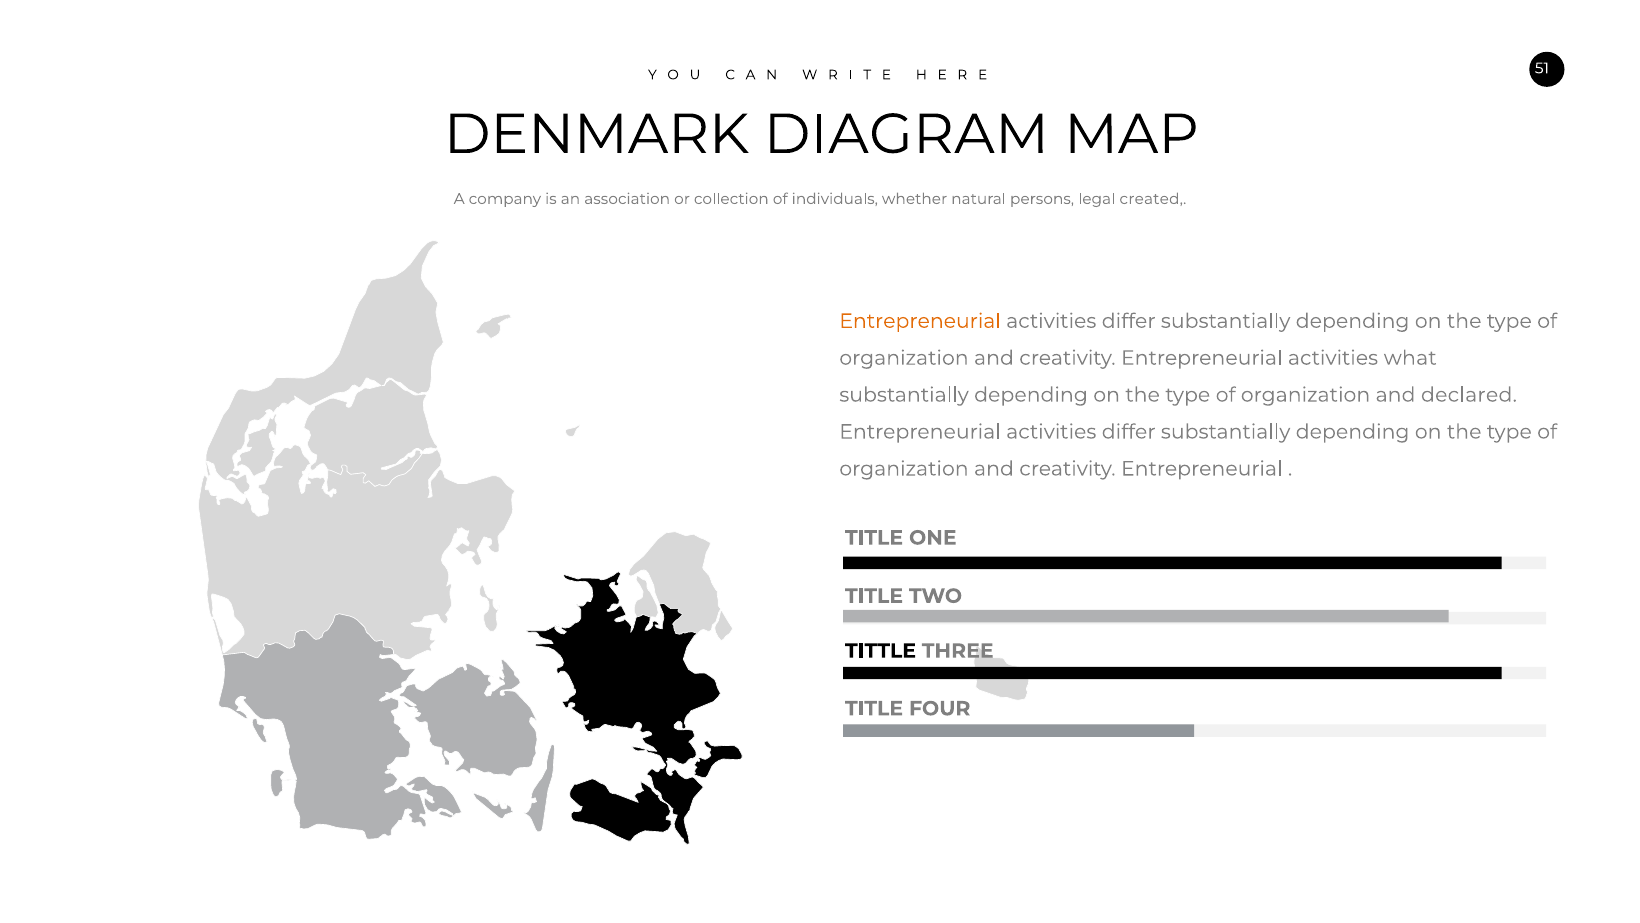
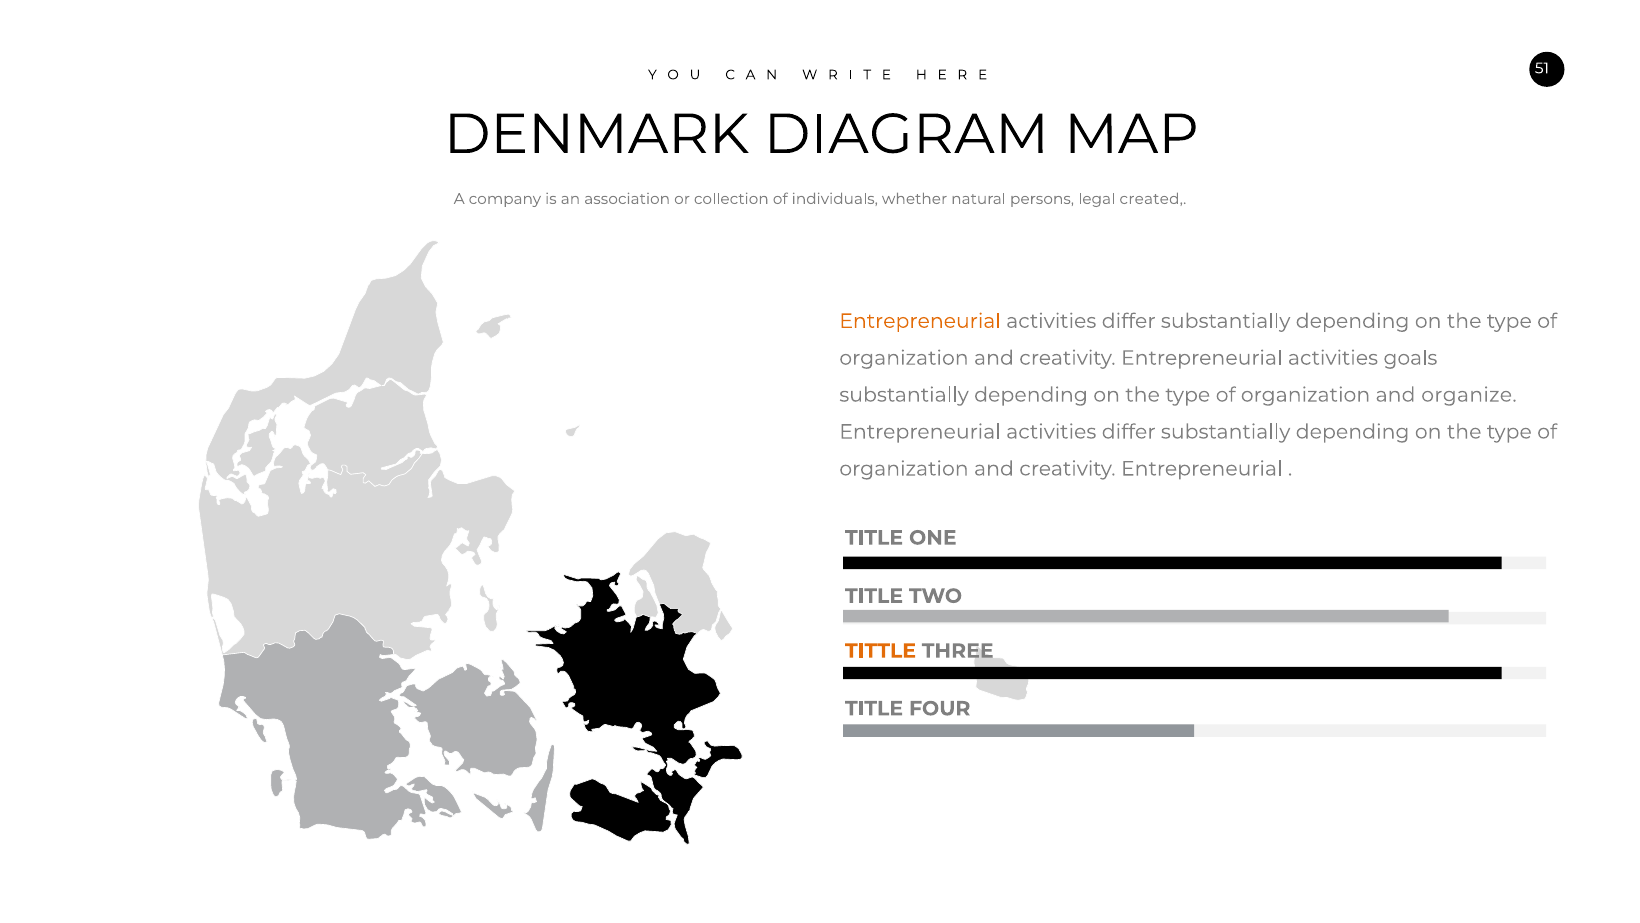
what: what -> goals
declared: declared -> organize
TITTLE colour: black -> orange
